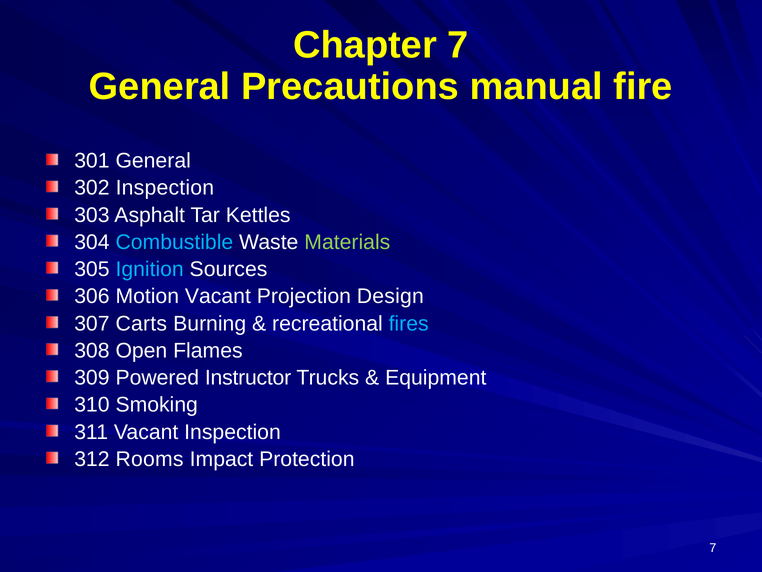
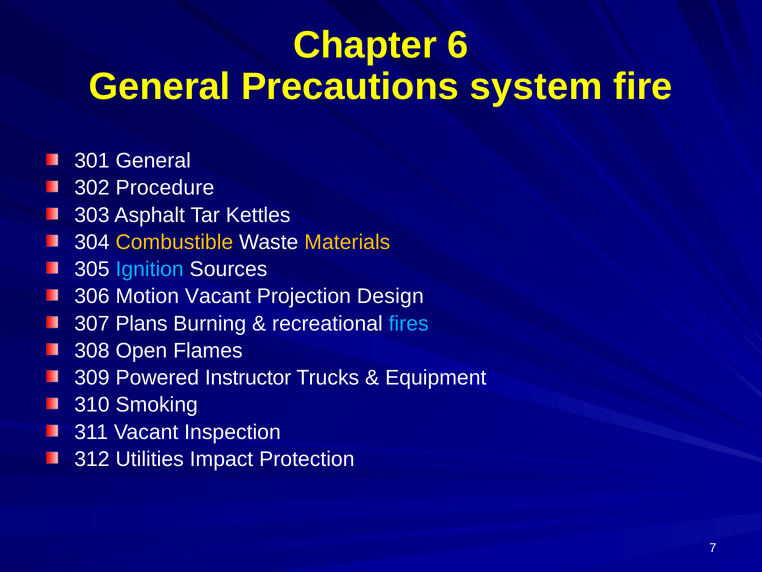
Chapter 7: 7 -> 6
manual: manual -> system
302 Inspection: Inspection -> Procedure
Combustible colour: light blue -> yellow
Materials colour: light green -> yellow
Carts: Carts -> Plans
Rooms: Rooms -> Utilities
